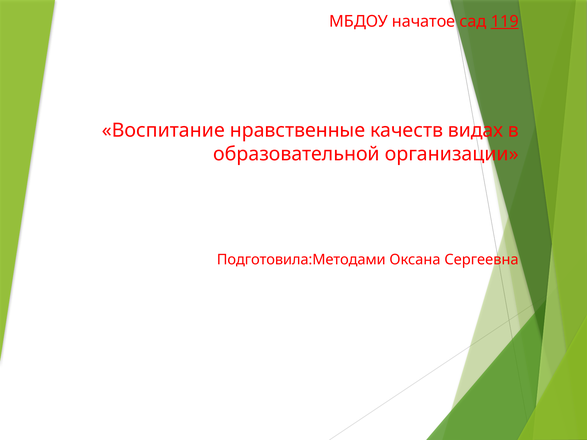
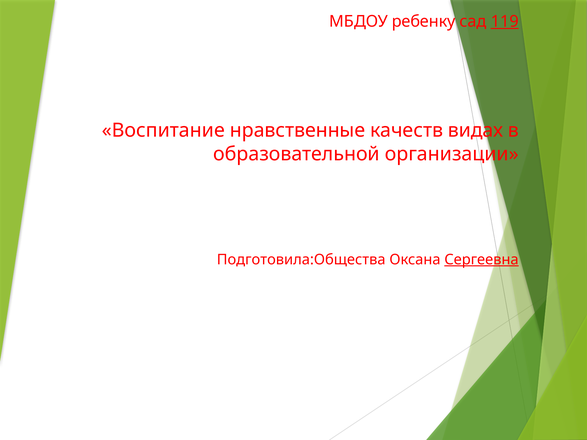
начатое: начатое -> ребенку
Подготовила:Методами: Подготовила:Методами -> Подготовила:Общества
Сергеевна underline: none -> present
